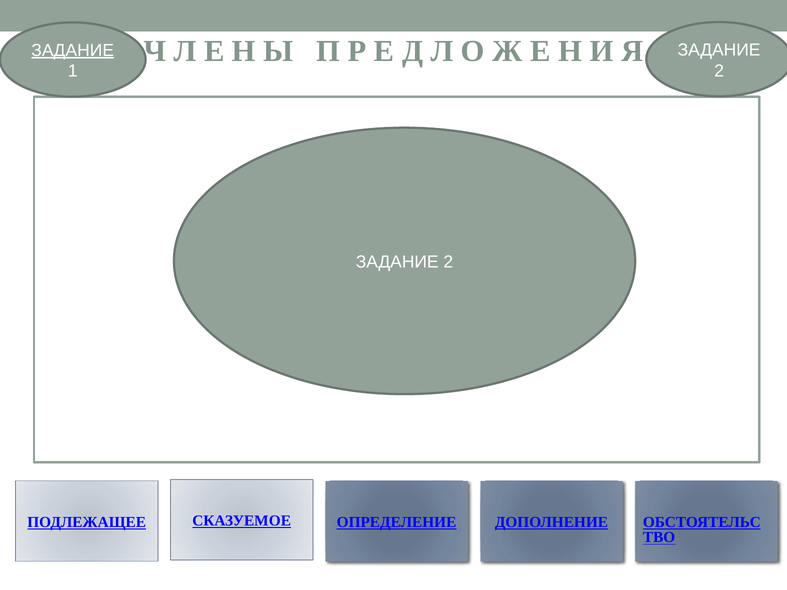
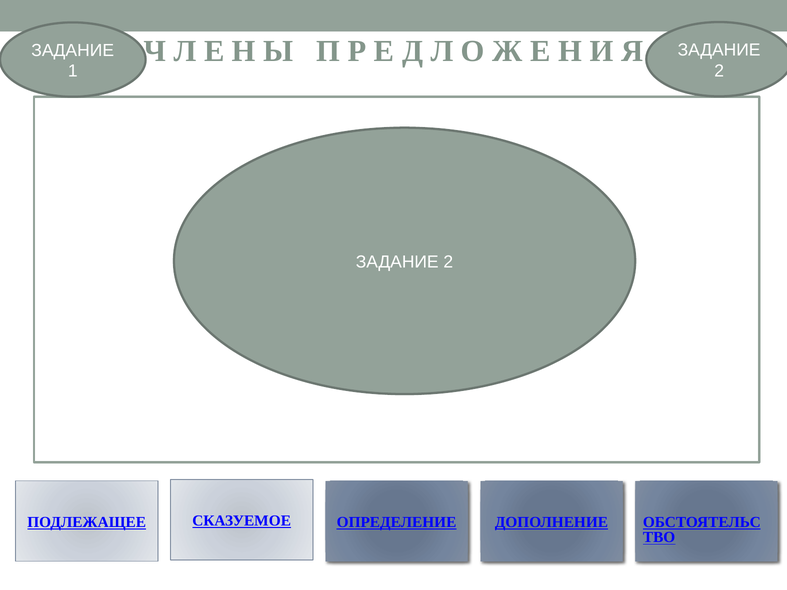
ЗАДАНИЕ at (73, 50) underline: present -> none
